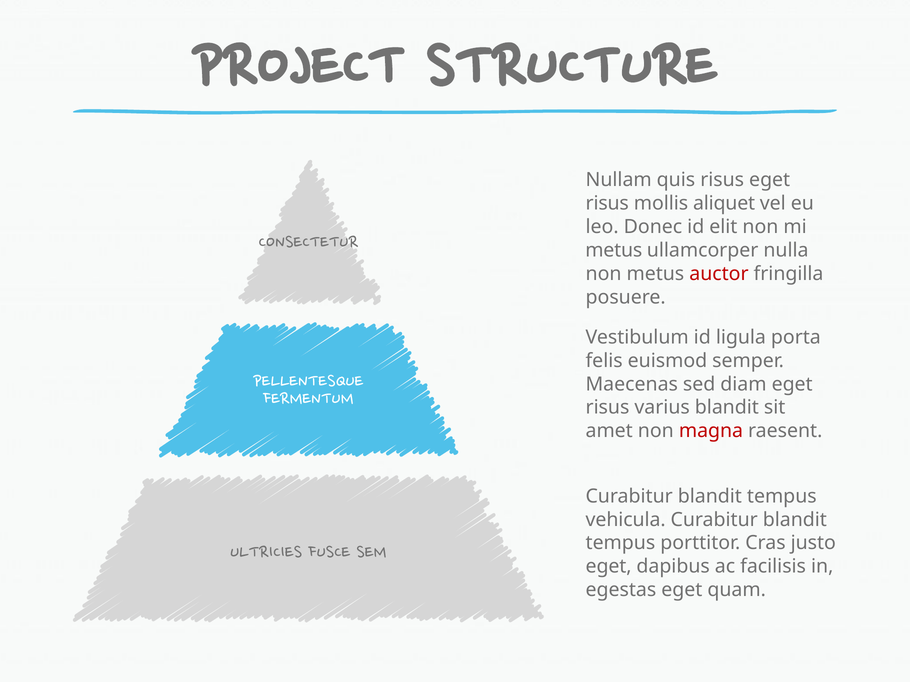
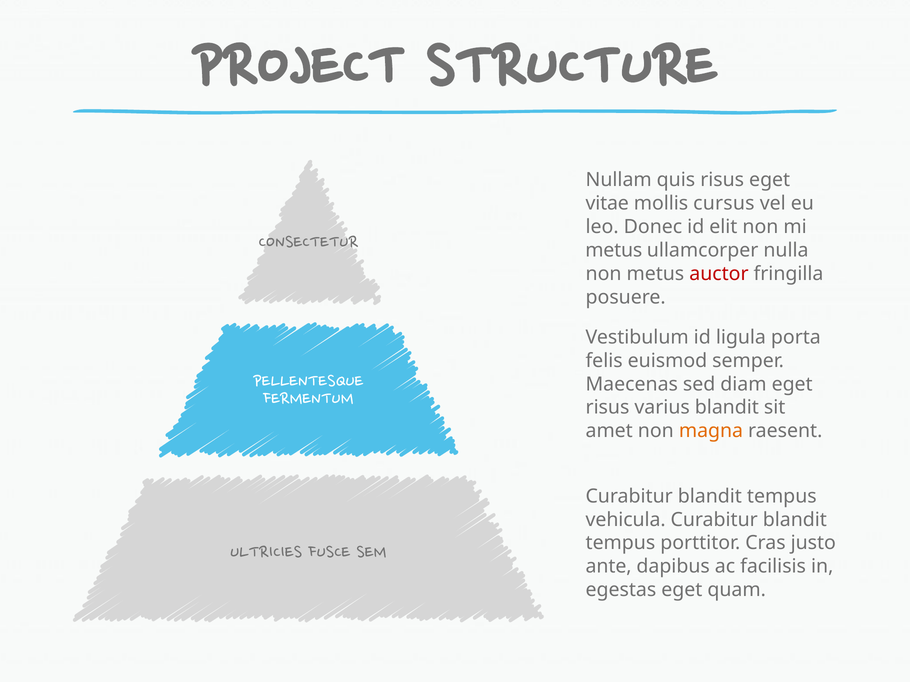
risus at (607, 204): risus -> vitae
aliquet: aliquet -> cursus
magna colour: red -> orange
eget at (609, 567): eget -> ante
